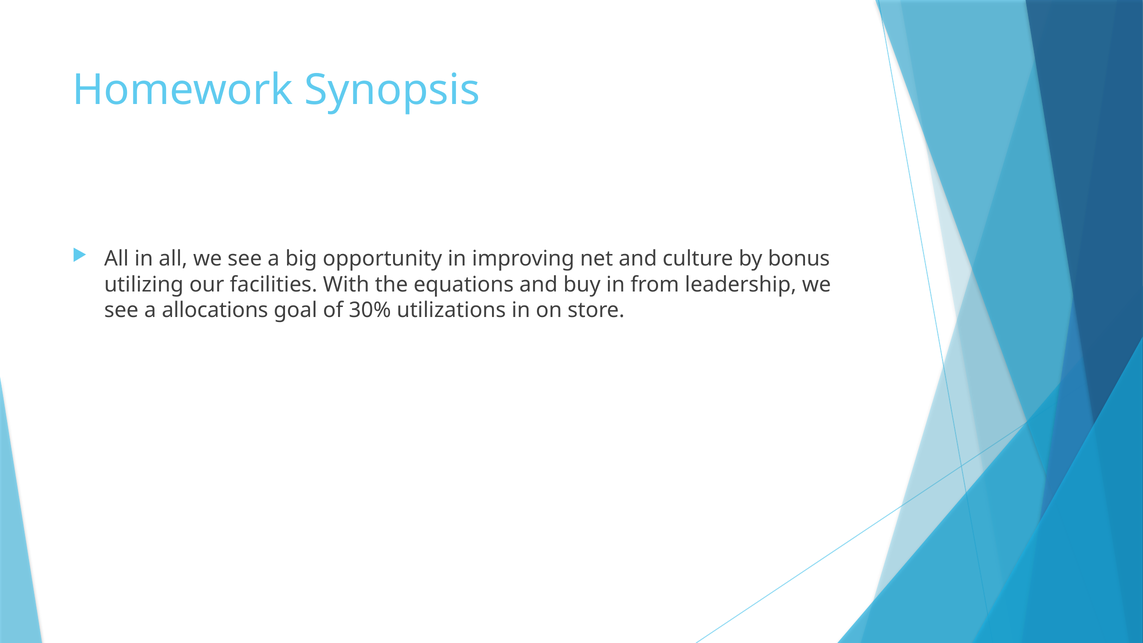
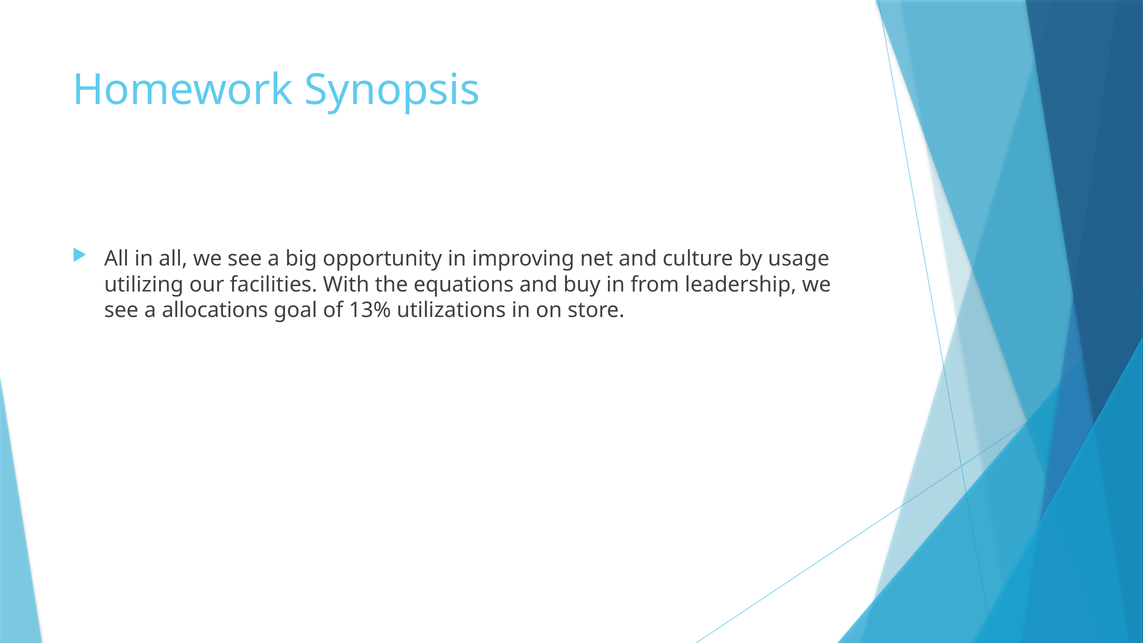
bonus: bonus -> usage
30%: 30% -> 13%
